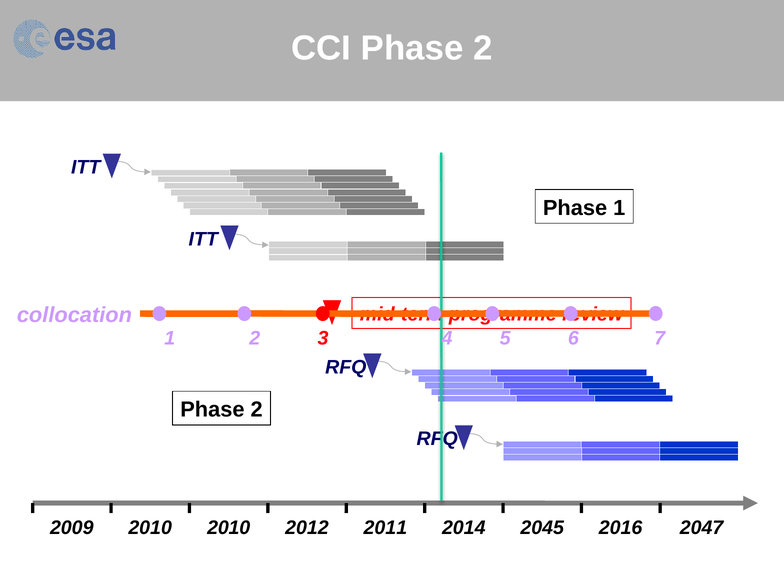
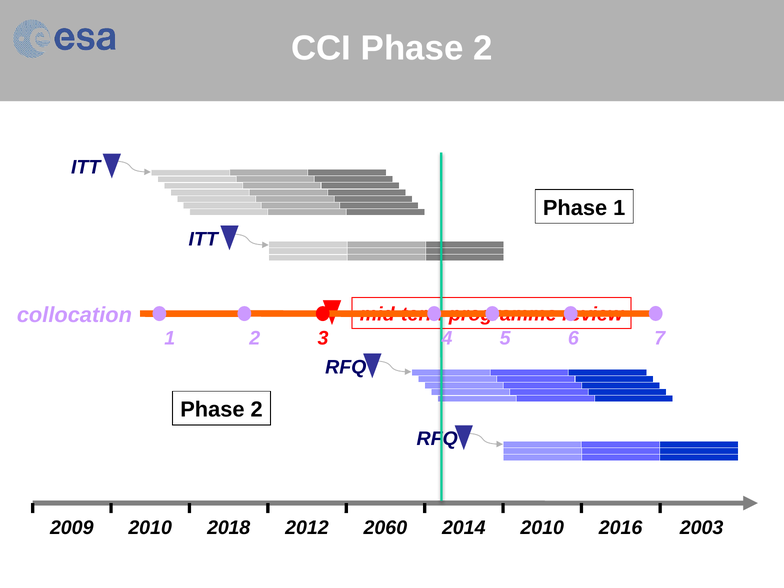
2010 2010: 2010 -> 2018
2011: 2011 -> 2060
2014 2045: 2045 -> 2010
2047: 2047 -> 2003
